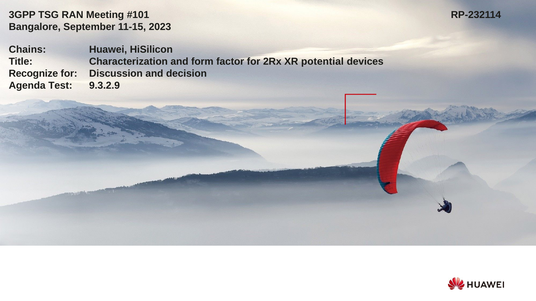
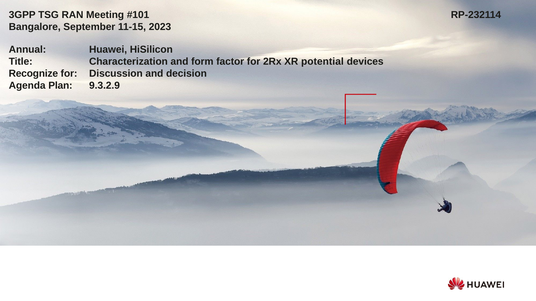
Chains: Chains -> Annual
Test: Test -> Plan
